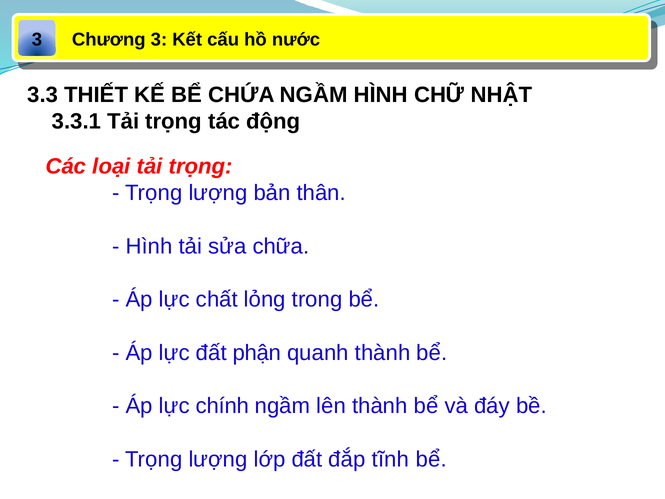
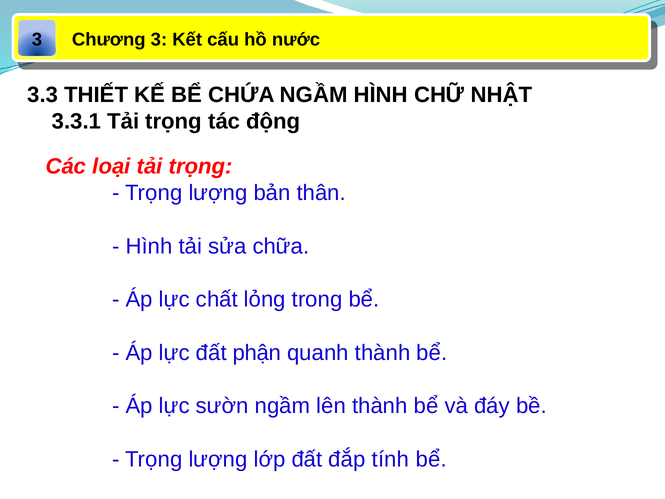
chính: chính -> sườn
tĩnh: tĩnh -> tính
